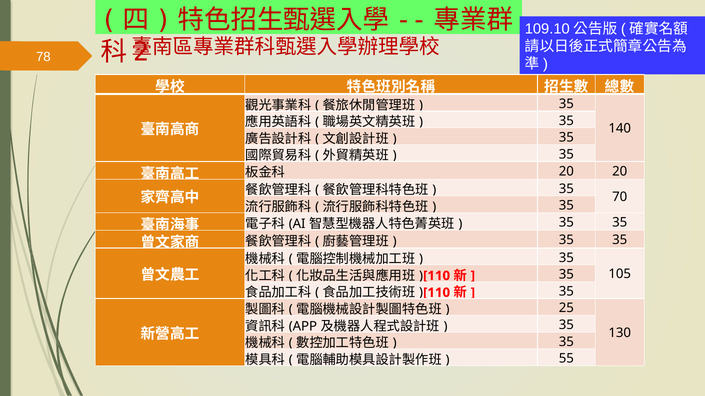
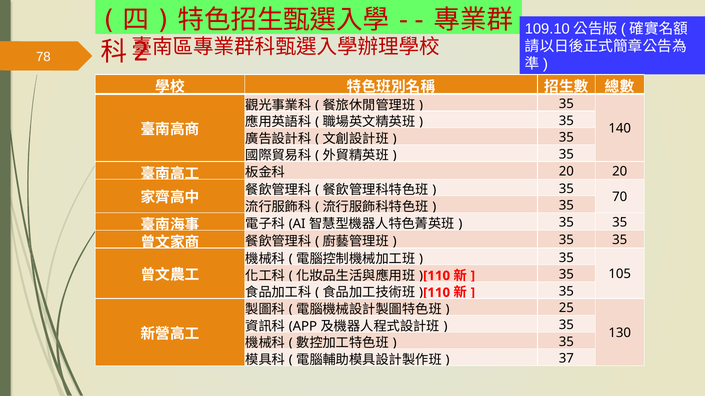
55: 55 -> 37
